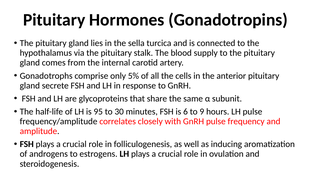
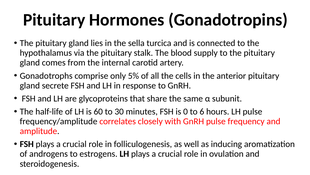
95: 95 -> 60
6: 6 -> 0
9: 9 -> 6
